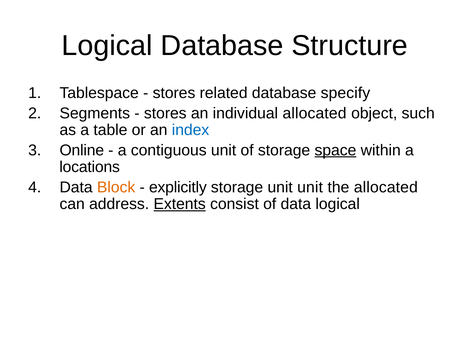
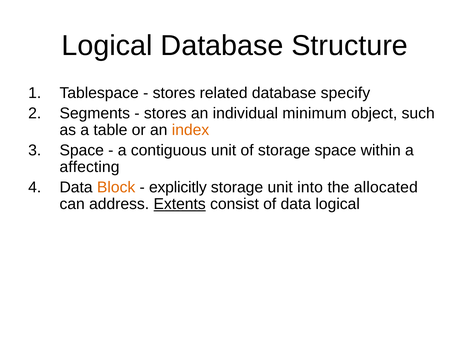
individual allocated: allocated -> minimum
index colour: blue -> orange
Online at (82, 150): Online -> Space
space at (335, 150) underline: present -> none
locations: locations -> affecting
unit unit: unit -> into
